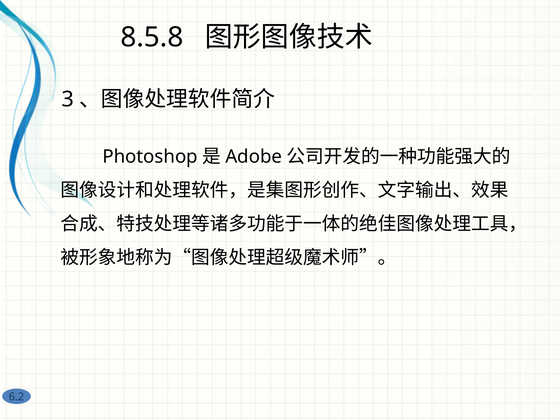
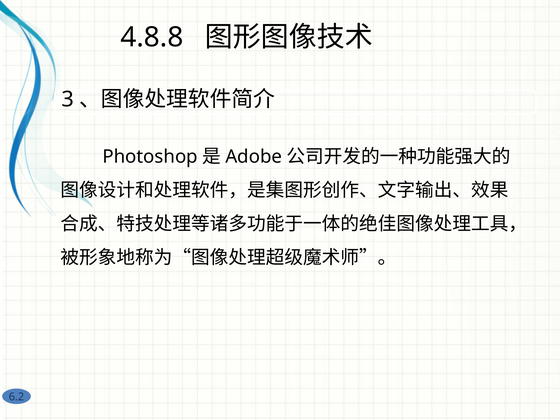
8.5.8: 8.5.8 -> 4.8.8
